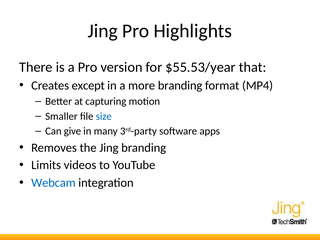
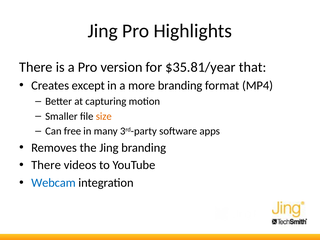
$55.53/year: $55.53/year -> $35.81/year
size colour: blue -> orange
give: give -> free
Limits at (46, 165): Limits -> There
